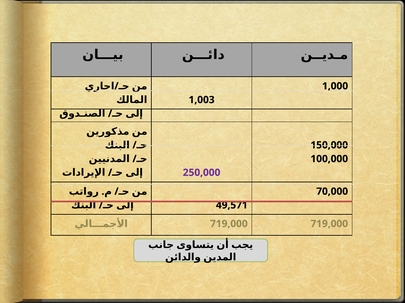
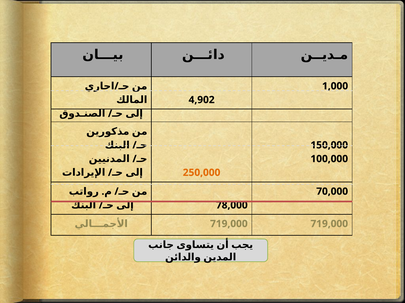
1,003: 1,003 -> 4,902
250,000 colour: purple -> orange
49,571: 49,571 -> 78,000
